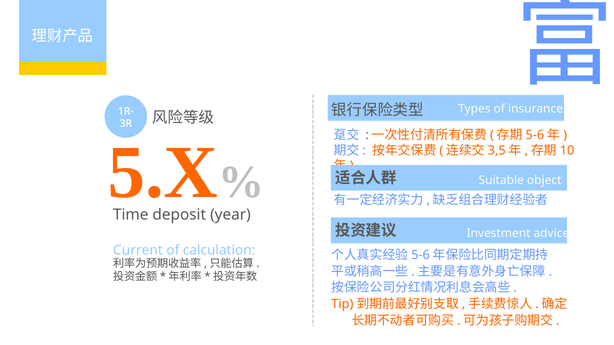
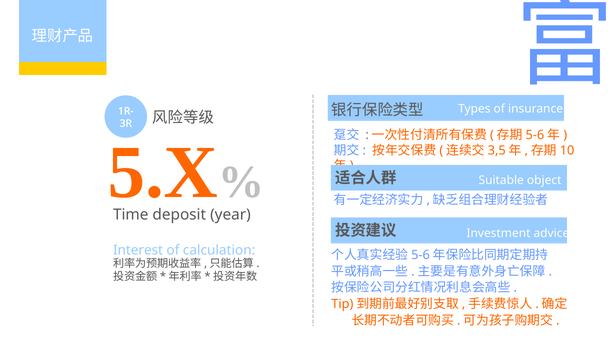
Current: Current -> Interest
